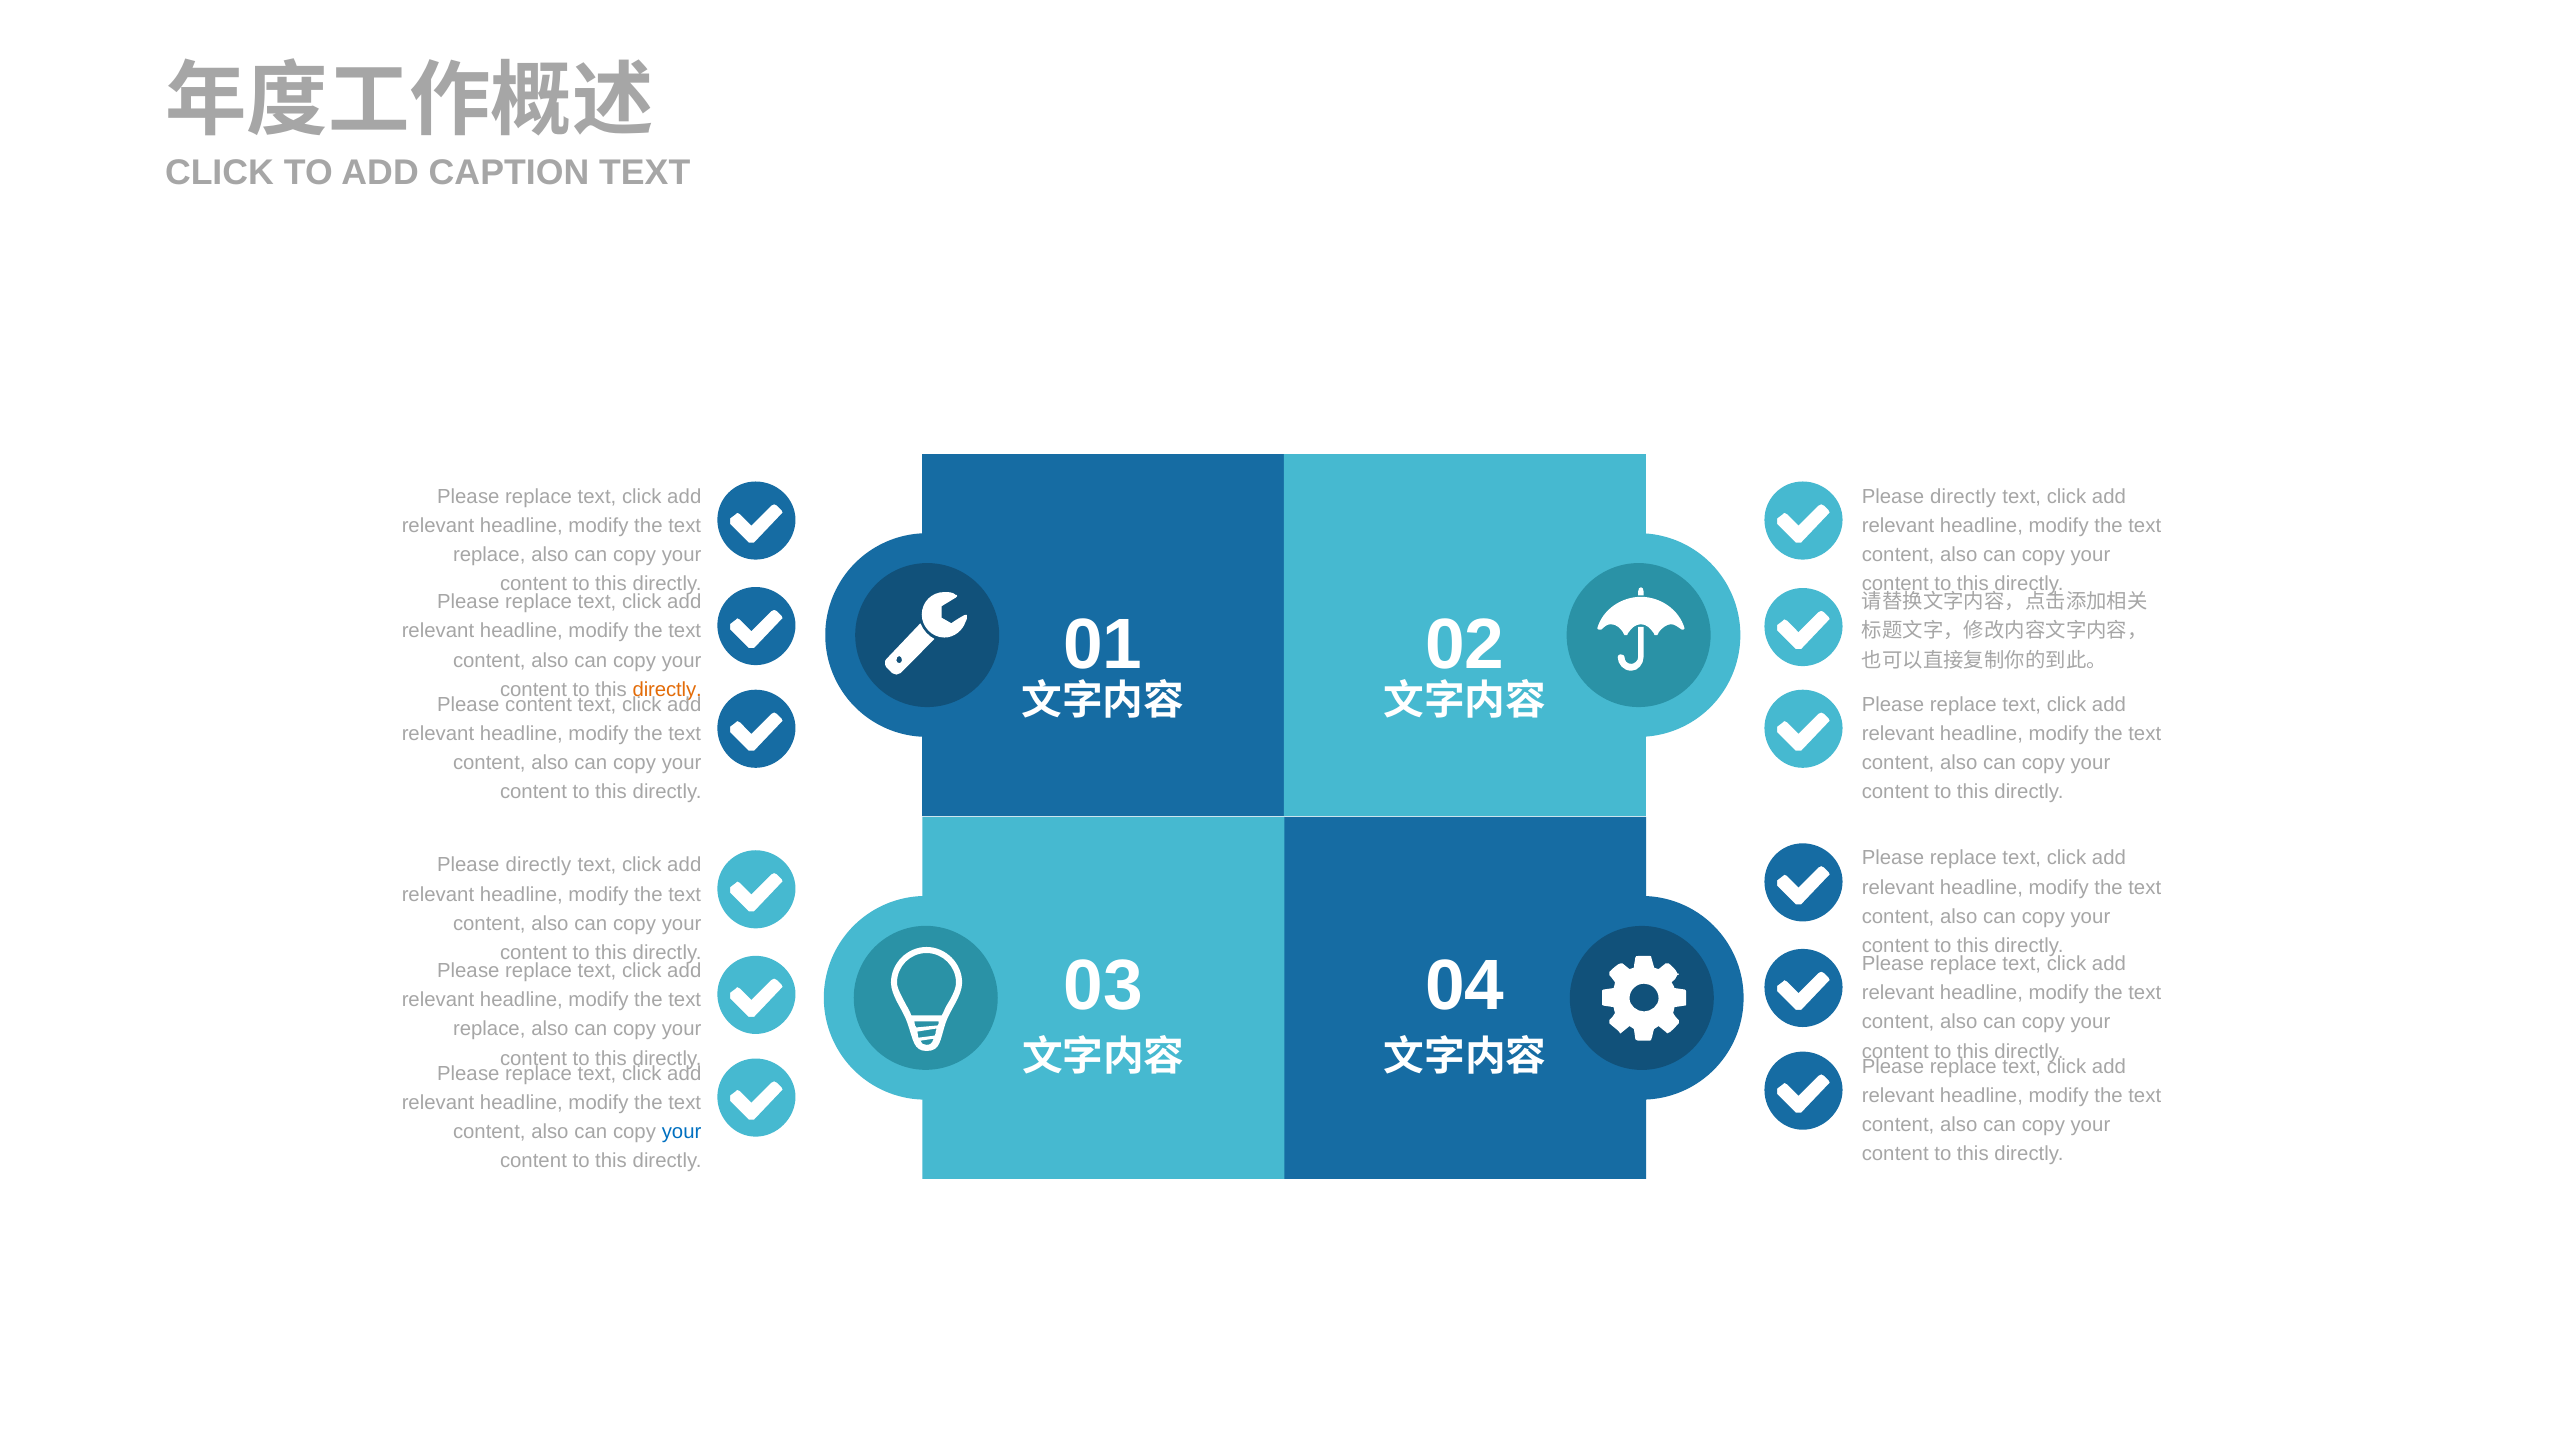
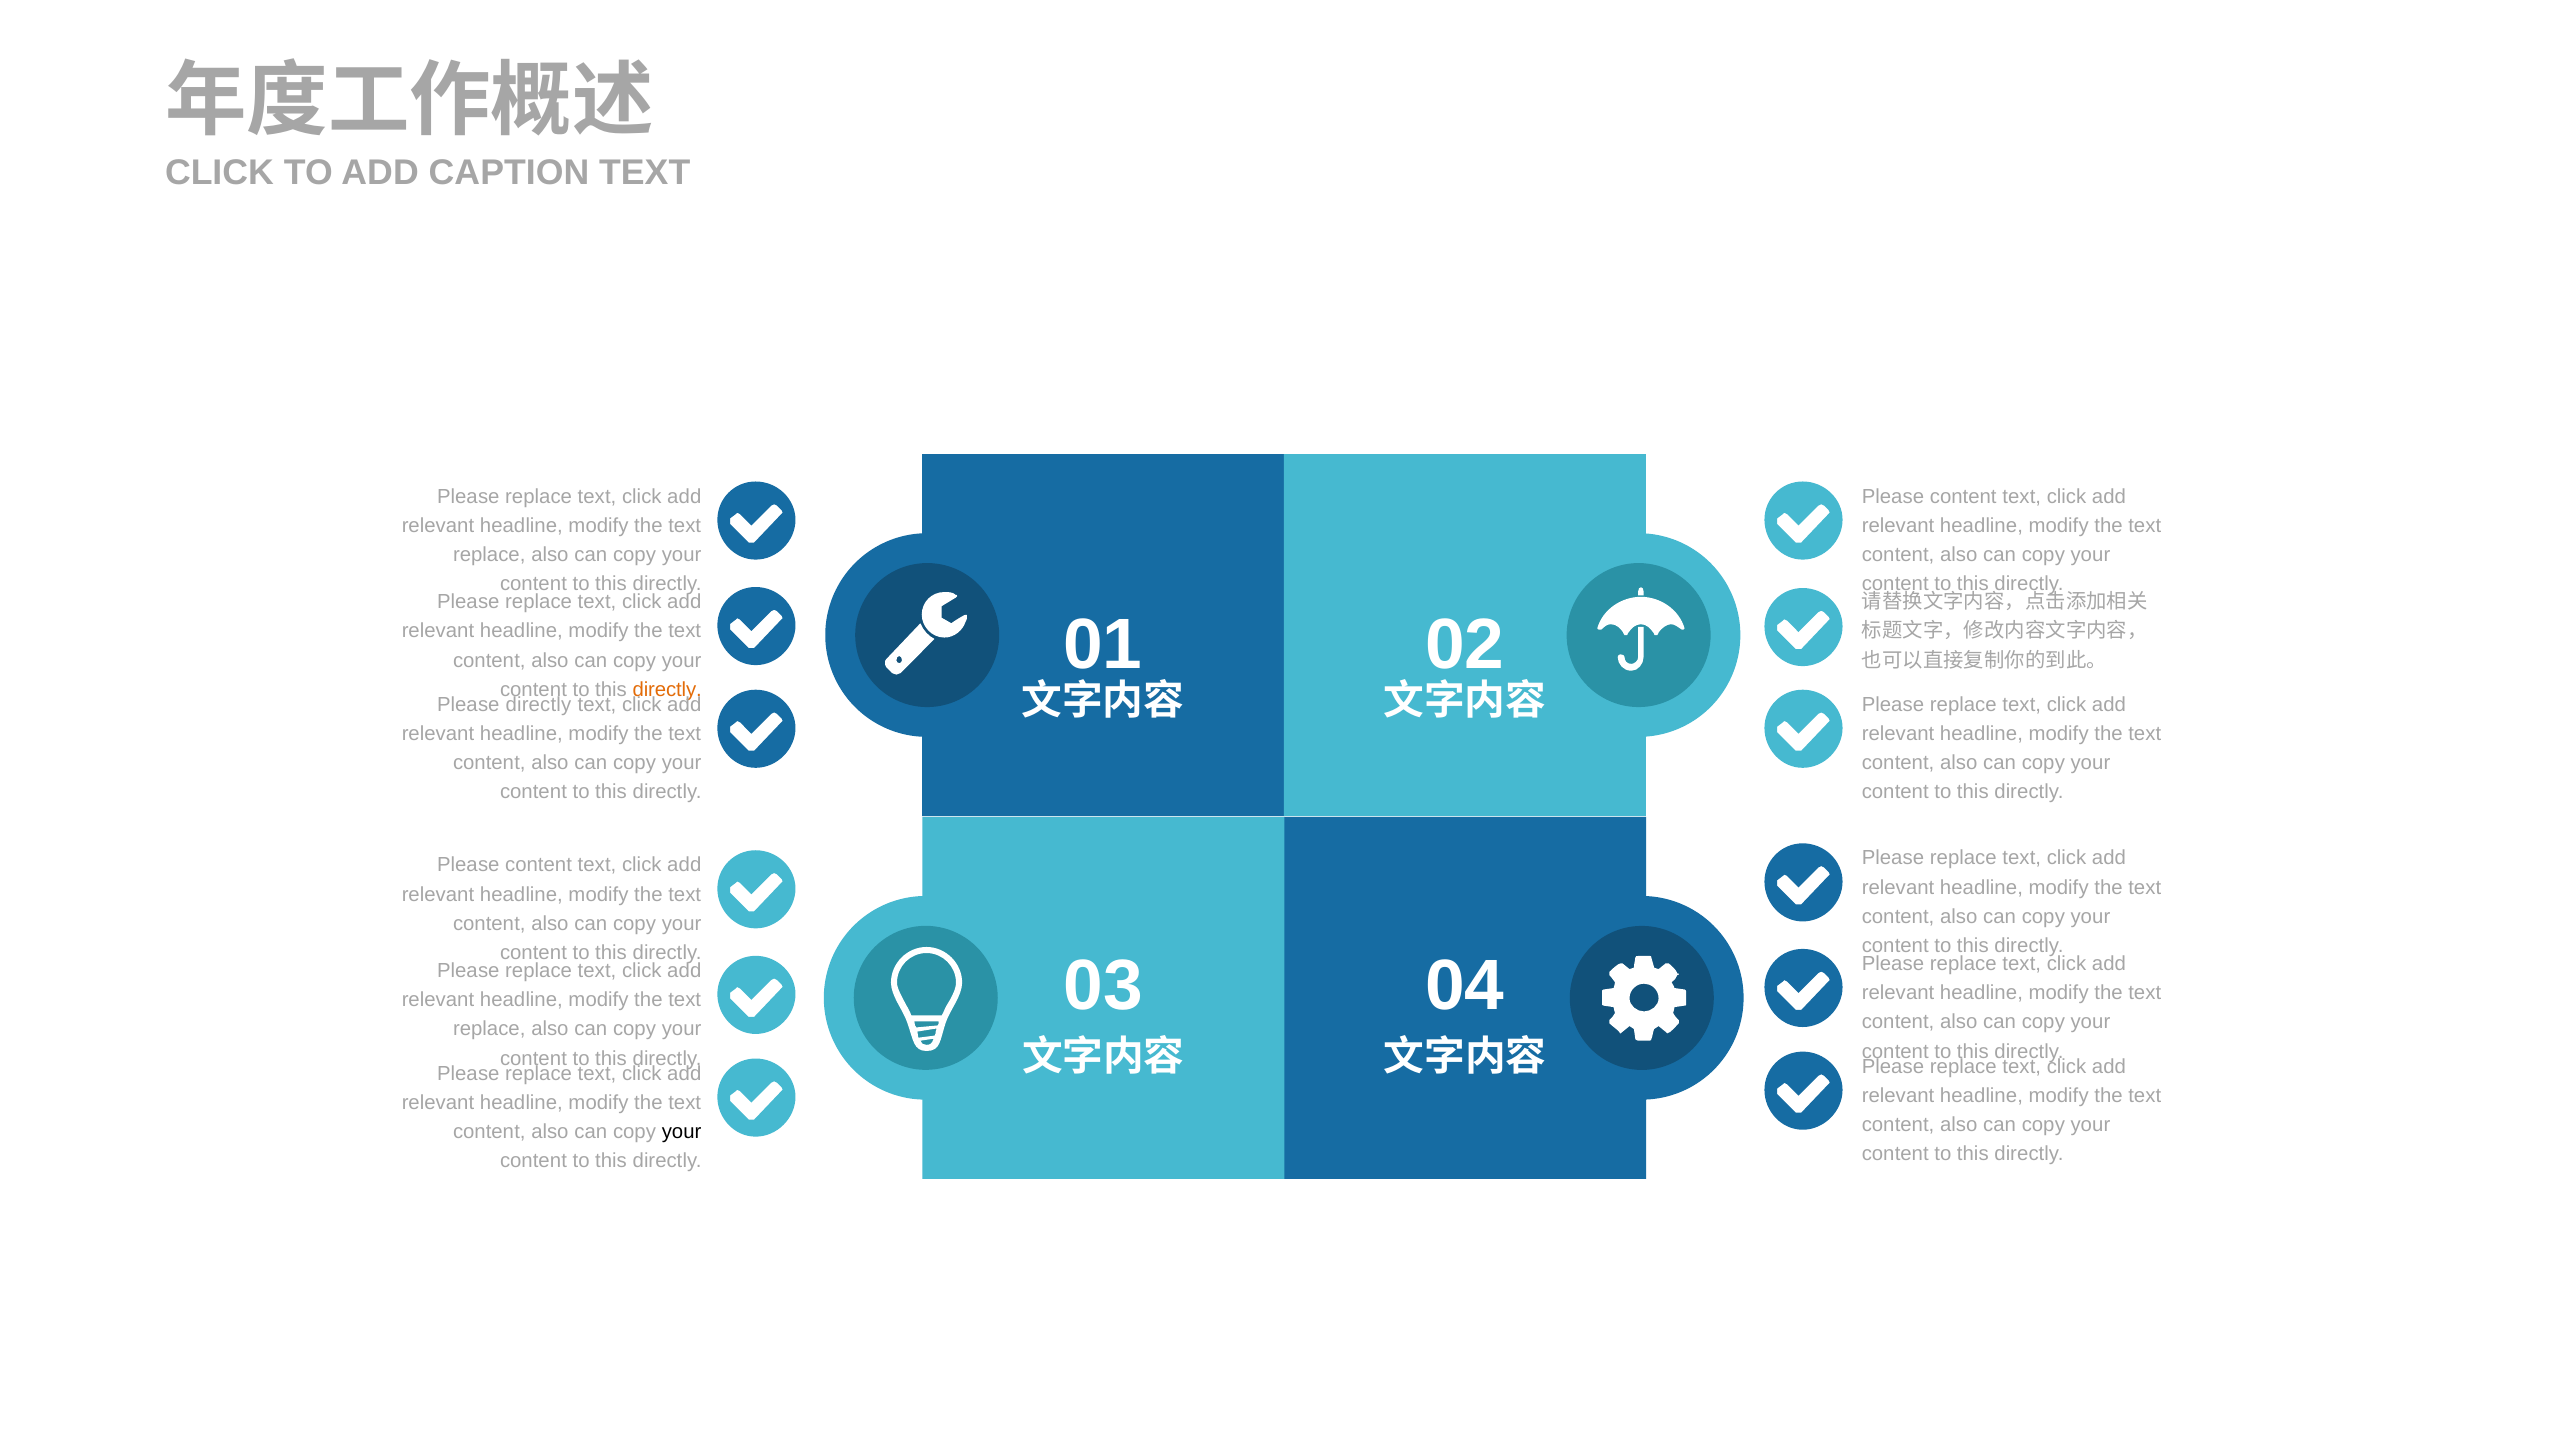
directly at (1963, 496): directly -> content
Please content: content -> directly
directly at (538, 865): directly -> content
your at (682, 1132) colour: blue -> black
